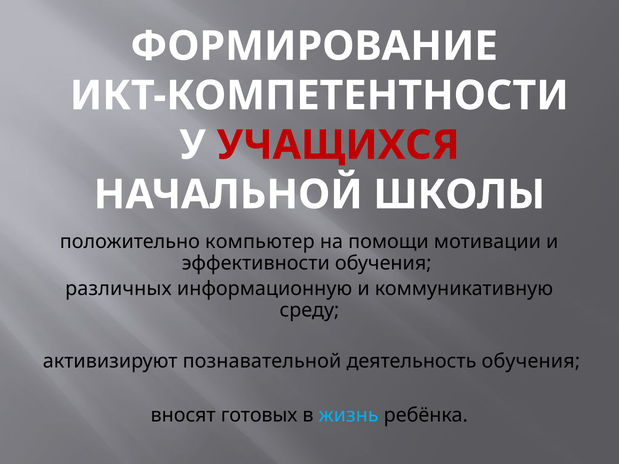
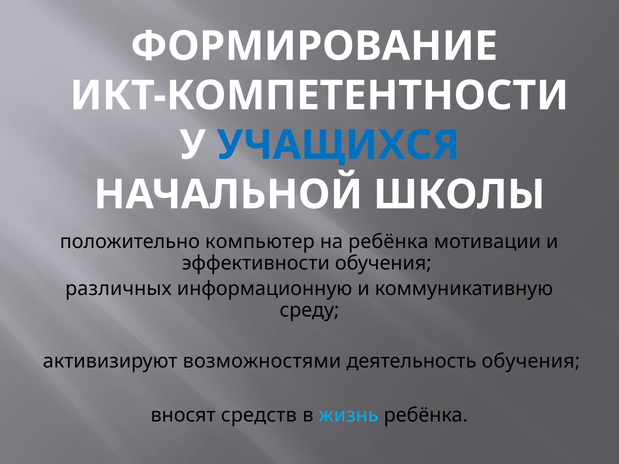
УЧАЩИХСЯ colour: red -> blue
на помощи: помощи -> ребёнка
познавательной: познавательной -> возможностями
готовых: готовых -> средств
